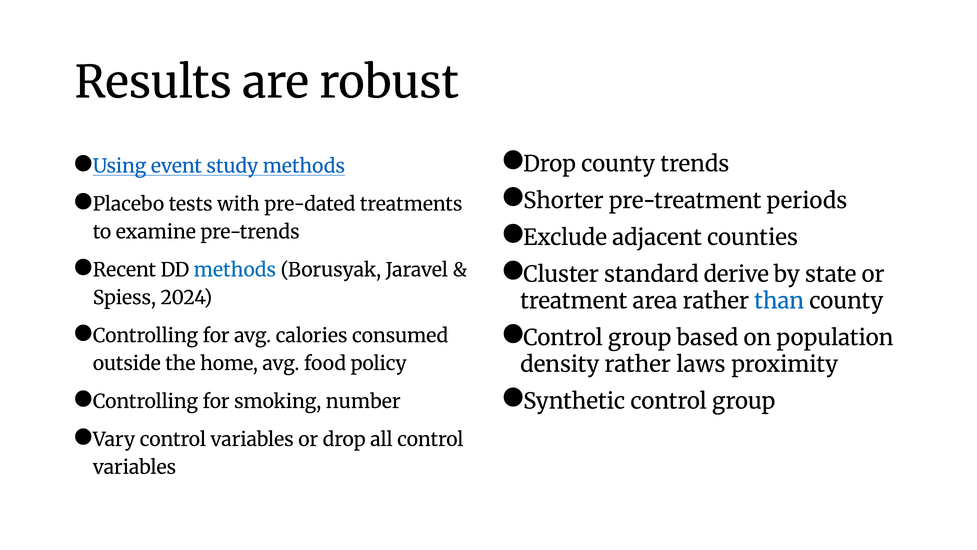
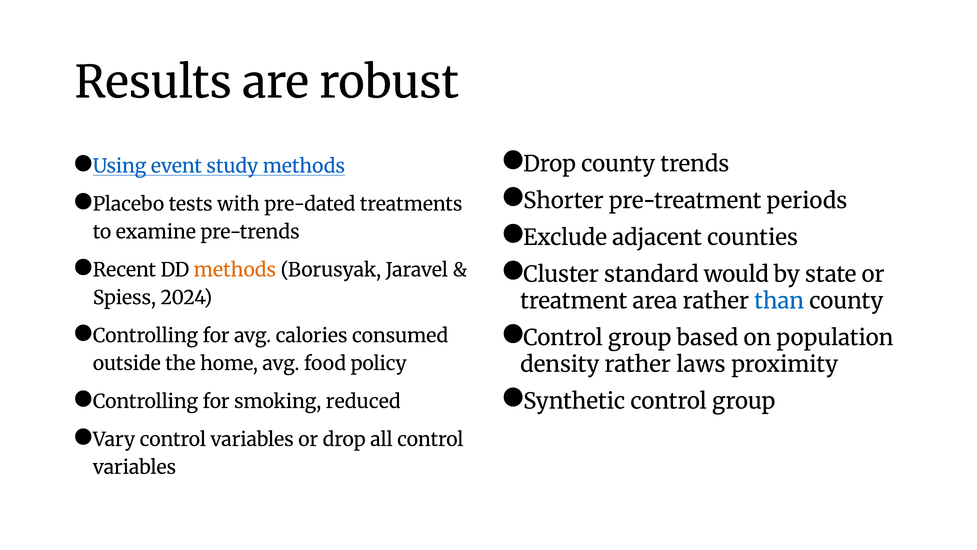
methods at (235, 270) colour: blue -> orange
derive: derive -> would
number: number -> reduced
